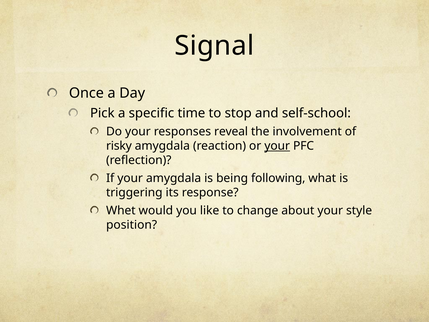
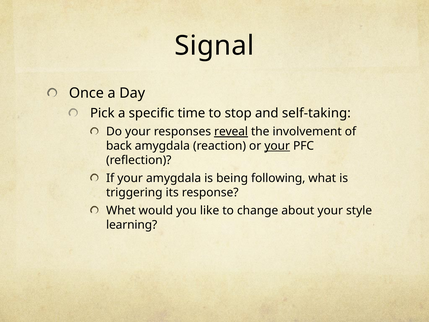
self-school: self-school -> self-taking
reveal underline: none -> present
risky: risky -> back
position: position -> learning
